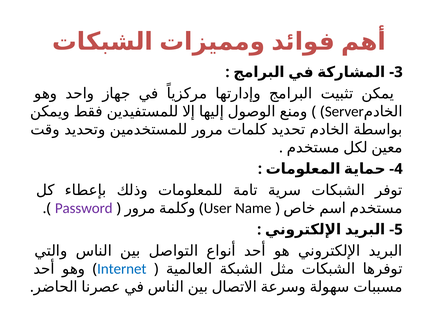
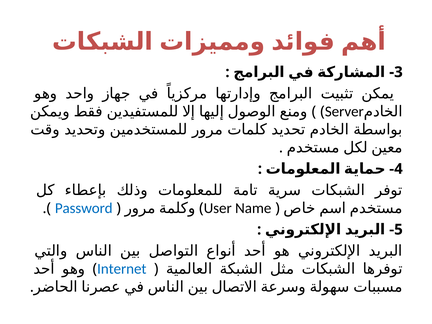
Password colour: purple -> blue
